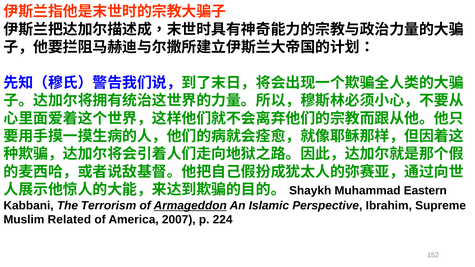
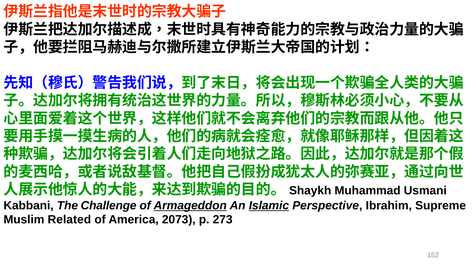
Eastern: Eastern -> Usmani
Terrorism: Terrorism -> Challenge
Islamic underline: none -> present
2007: 2007 -> 2073
224: 224 -> 273
